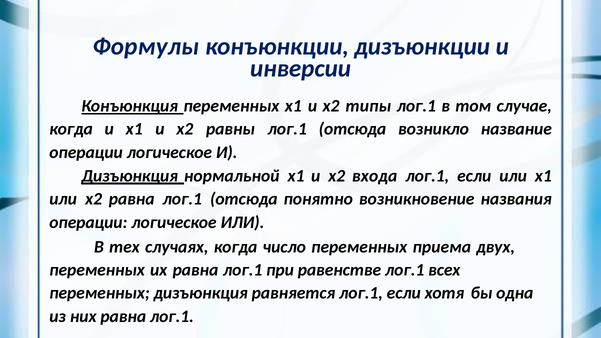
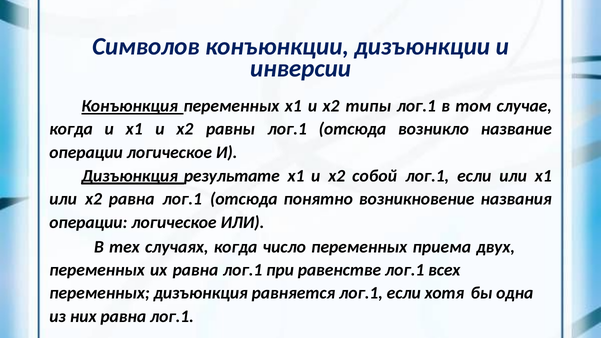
Формулы: Формулы -> Символов
нормальной: нормальной -> результате
входа: входа -> собой
